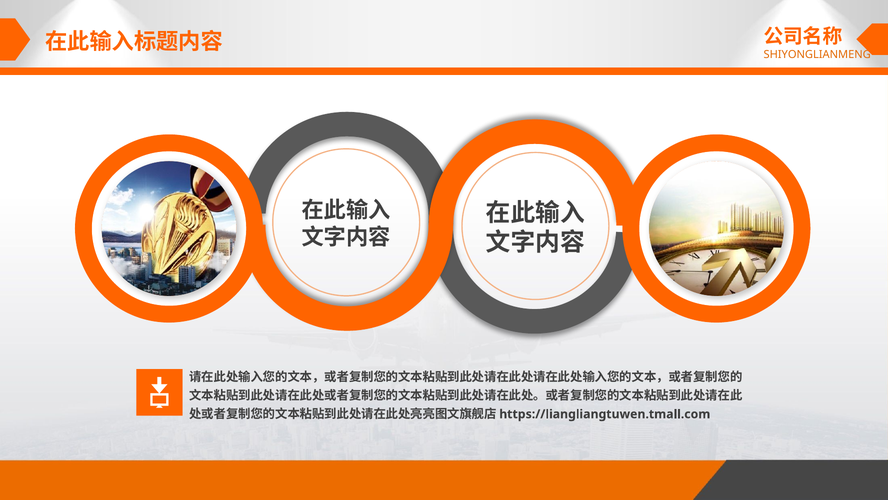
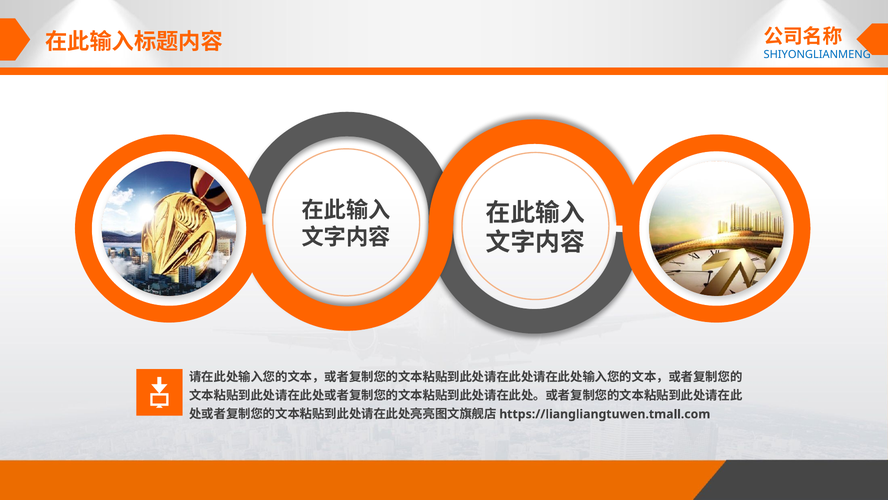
SHIYONGLIANMENG colour: orange -> blue
